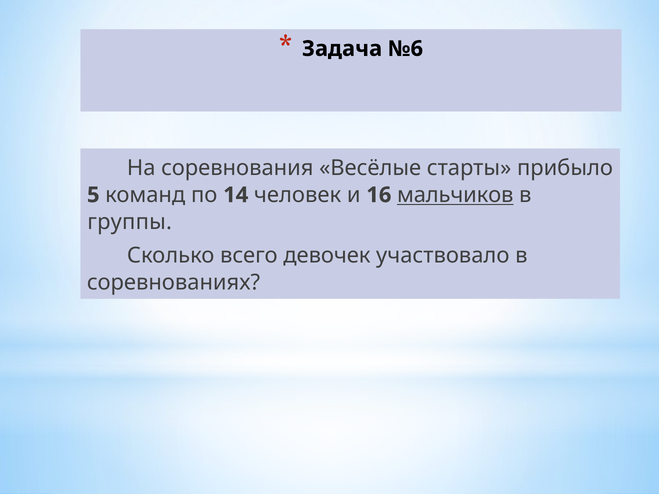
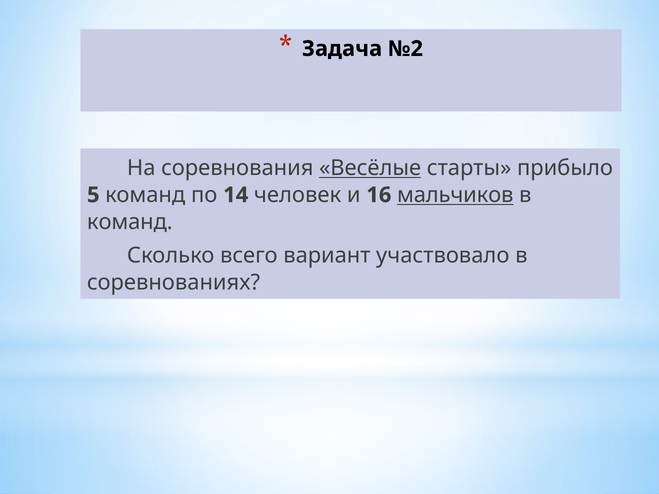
№6: №6 -> №2
Весёлые underline: none -> present
группы at (130, 222): группы -> команд
девочек: девочек -> вариант
